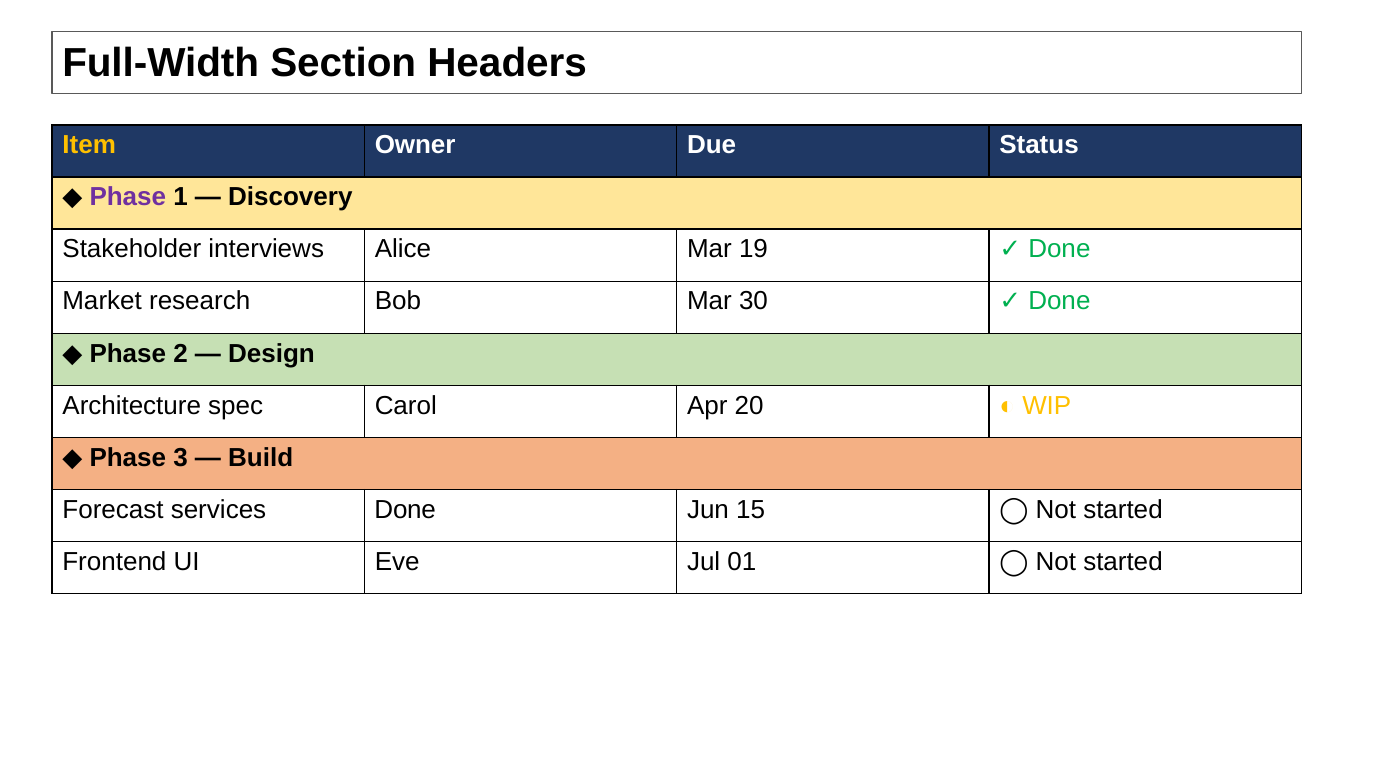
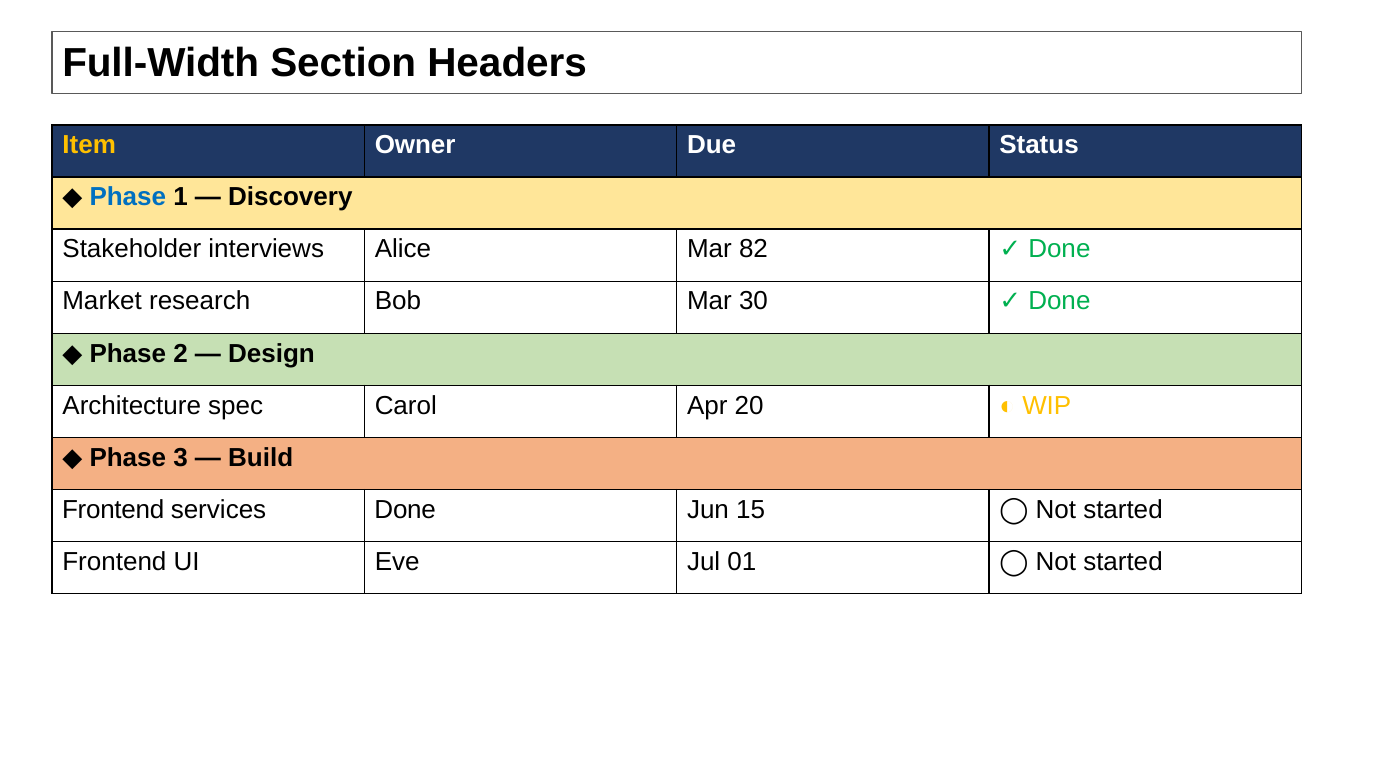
Phase at (128, 197) colour: purple -> blue
19: 19 -> 82
Forecast at (113, 509): Forecast -> Frontend
